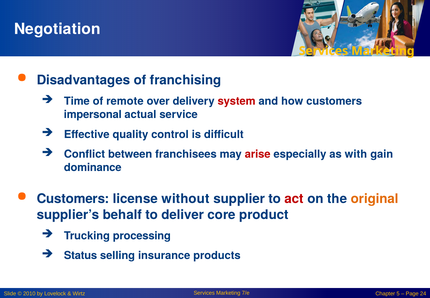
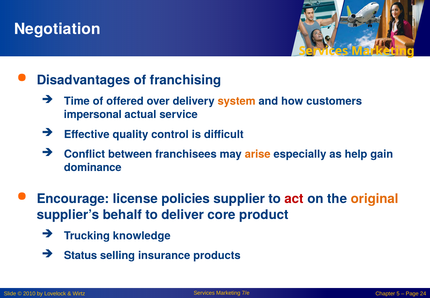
remote: remote -> offered
system colour: red -> orange
arise colour: red -> orange
with: with -> help
Customers at (73, 199): Customers -> Encourage
without: without -> policies
processing: processing -> knowledge
